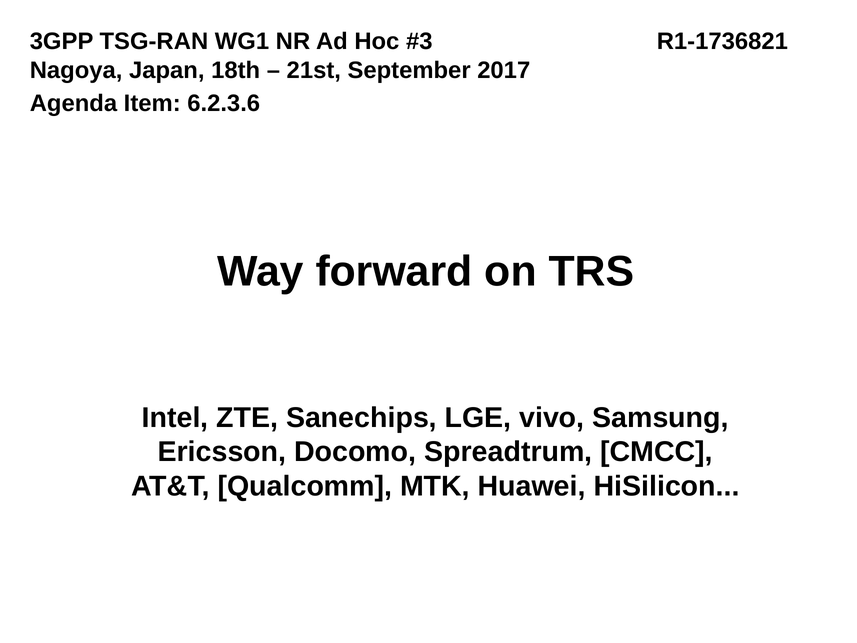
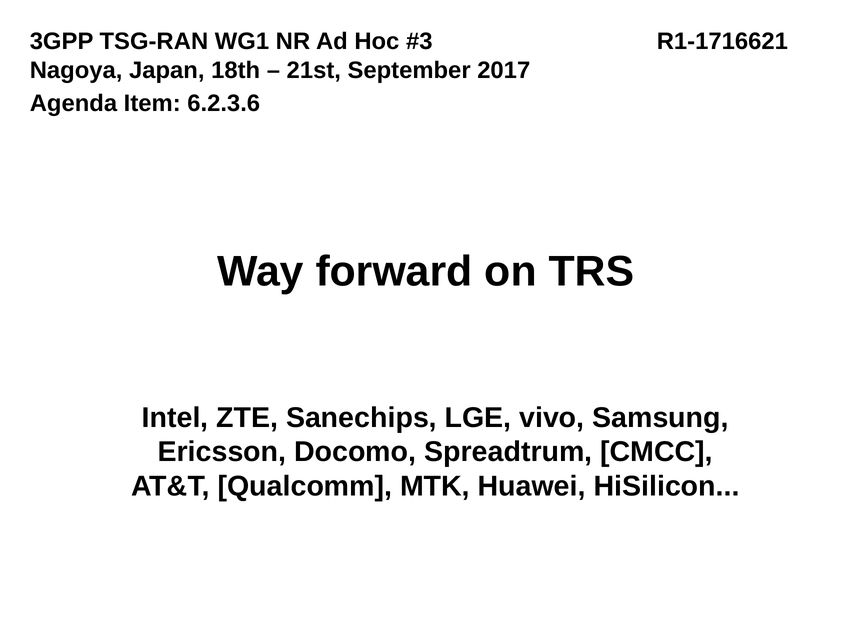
R1-1736821: R1-1736821 -> R1-1716621
